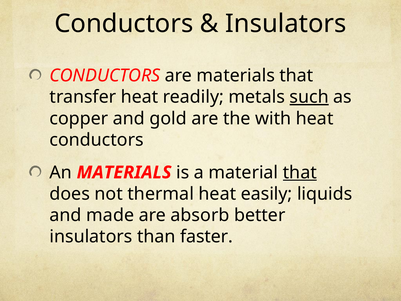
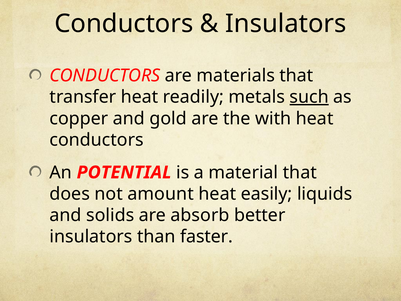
An MATERIALS: MATERIALS -> POTENTIAL
that at (300, 172) underline: present -> none
thermal: thermal -> amount
made: made -> solids
